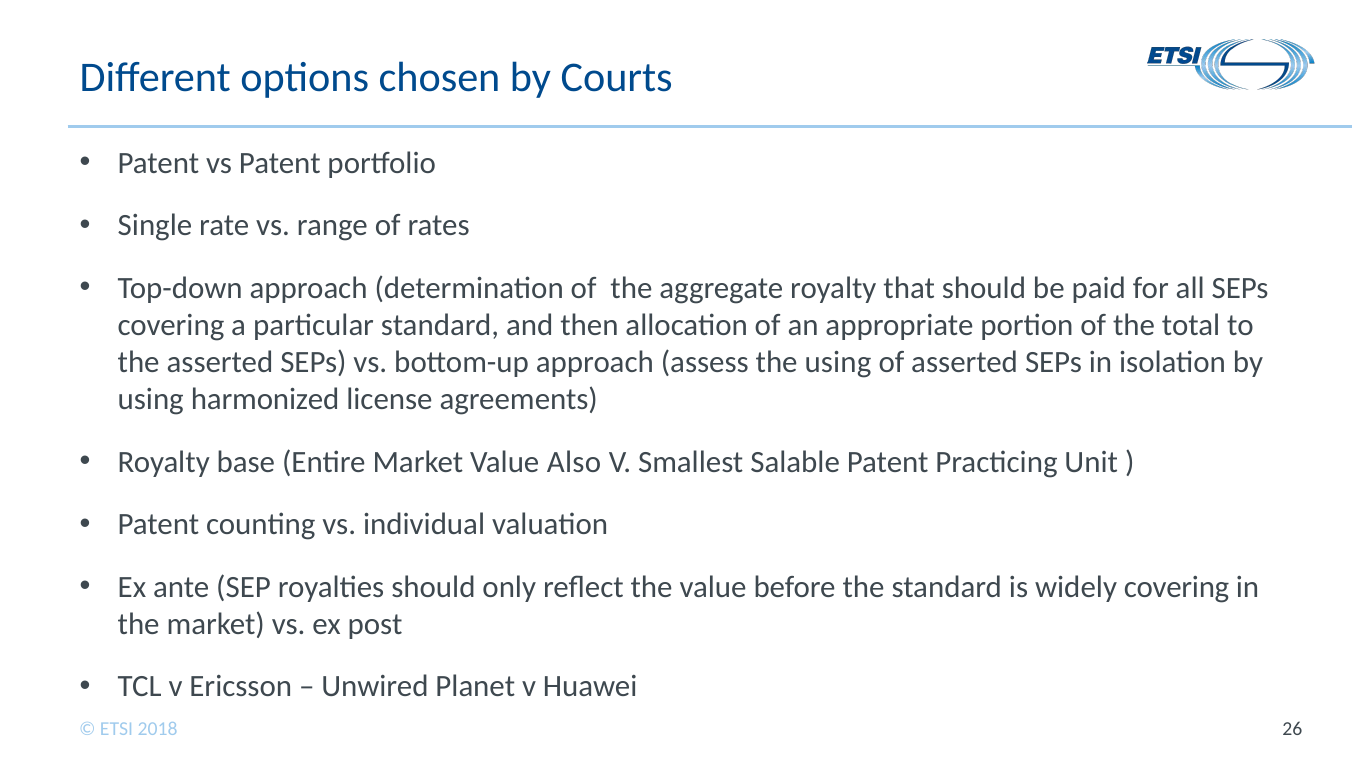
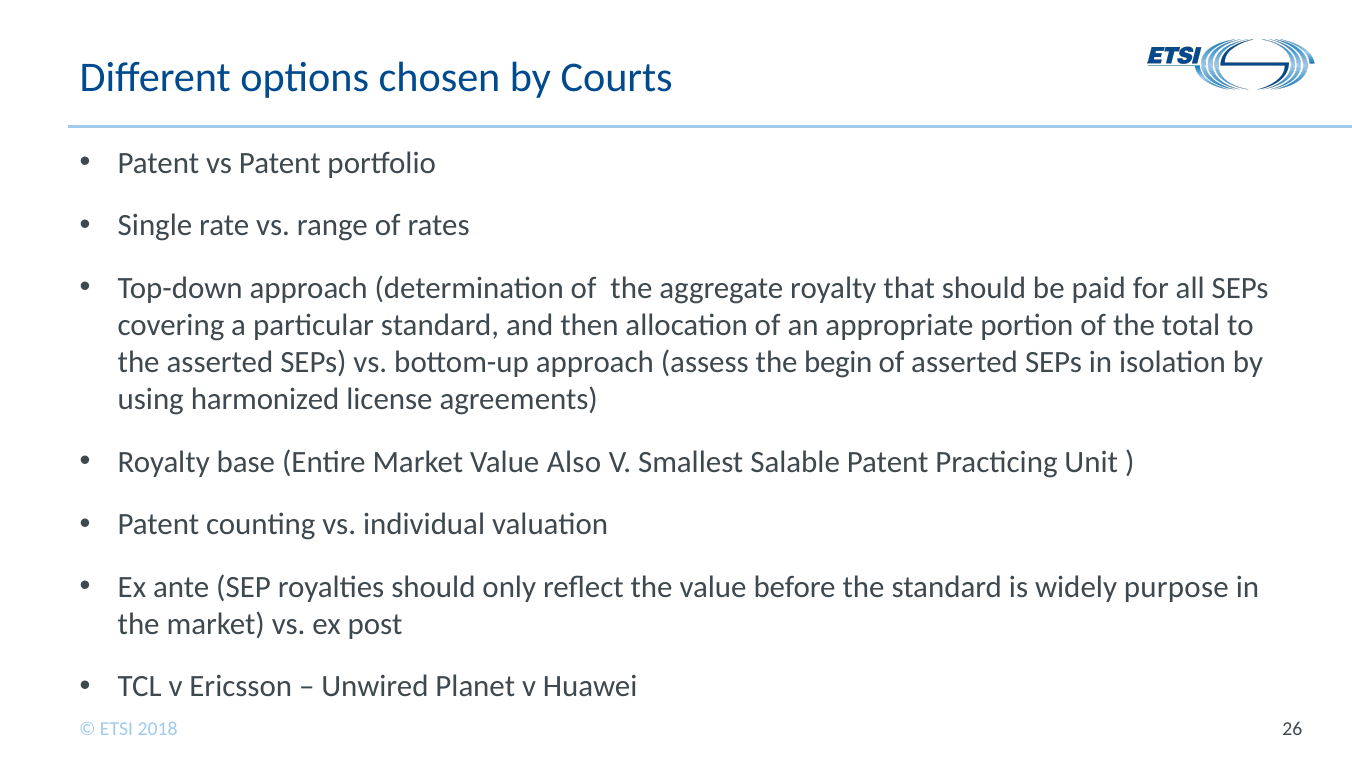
the using: using -> begin
widely covering: covering -> purpose
